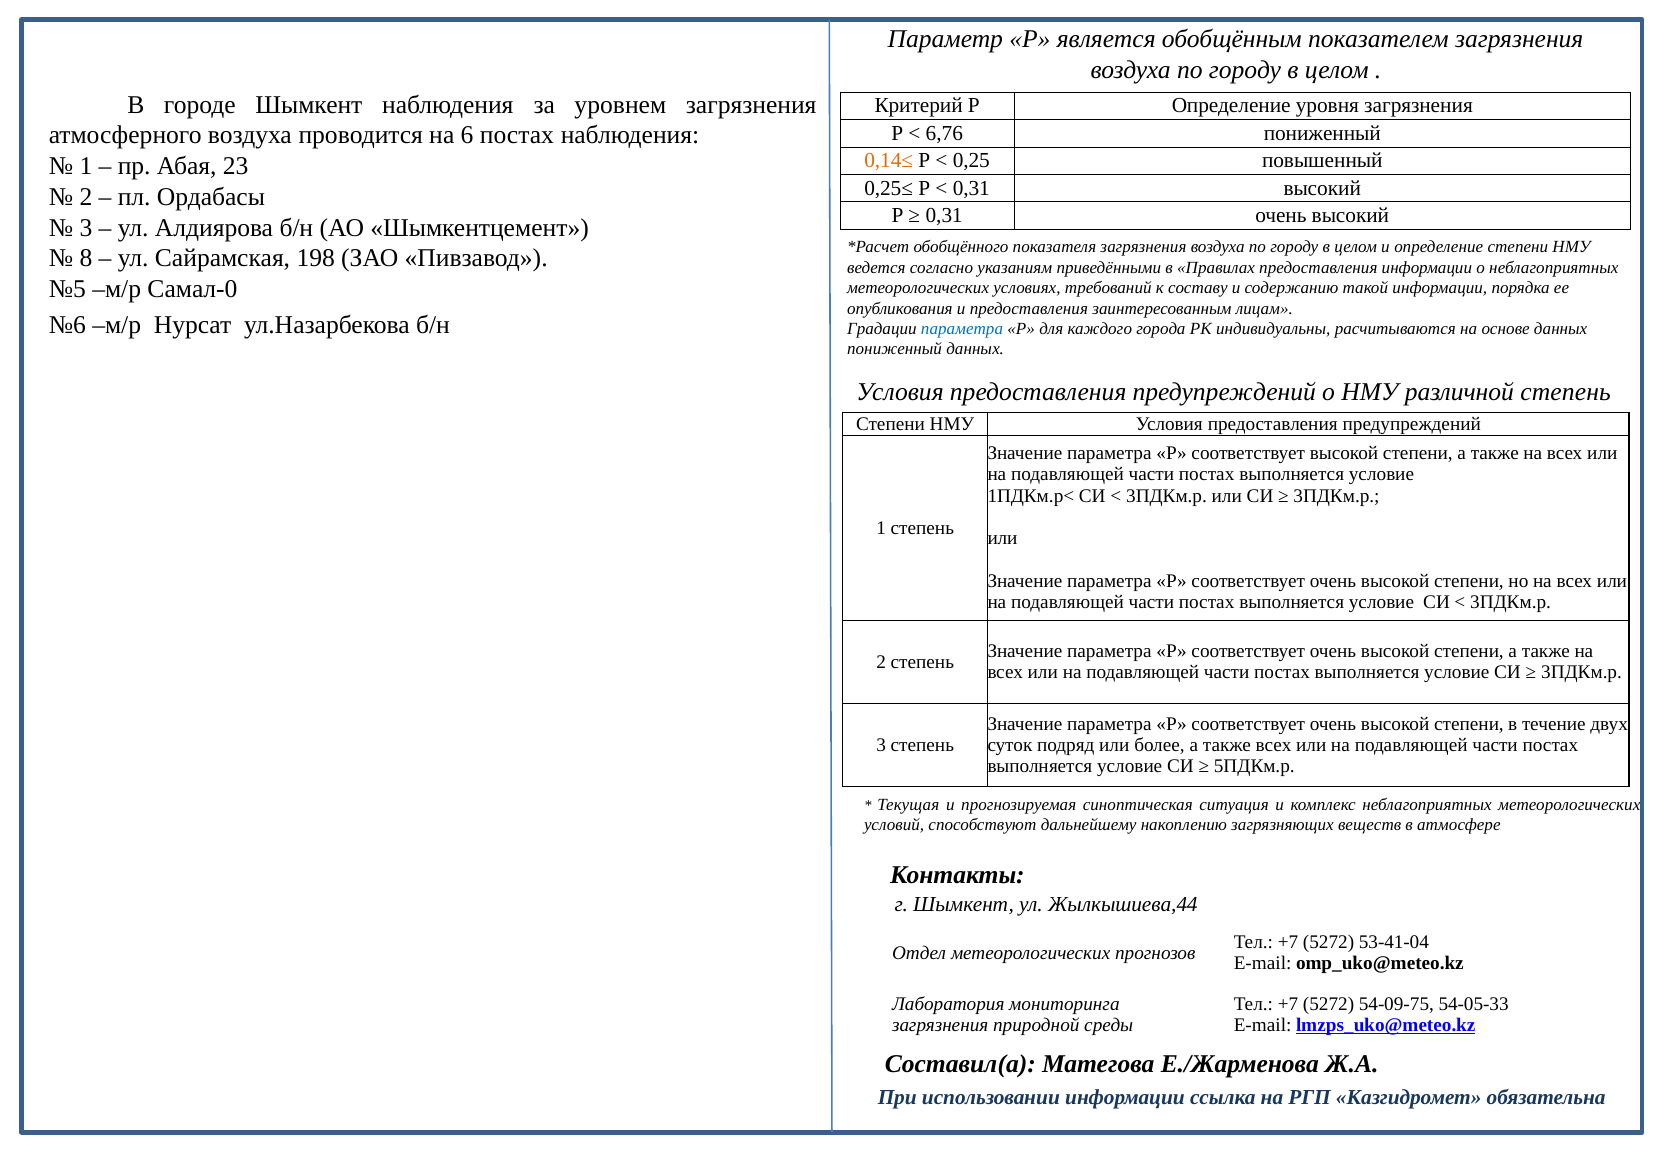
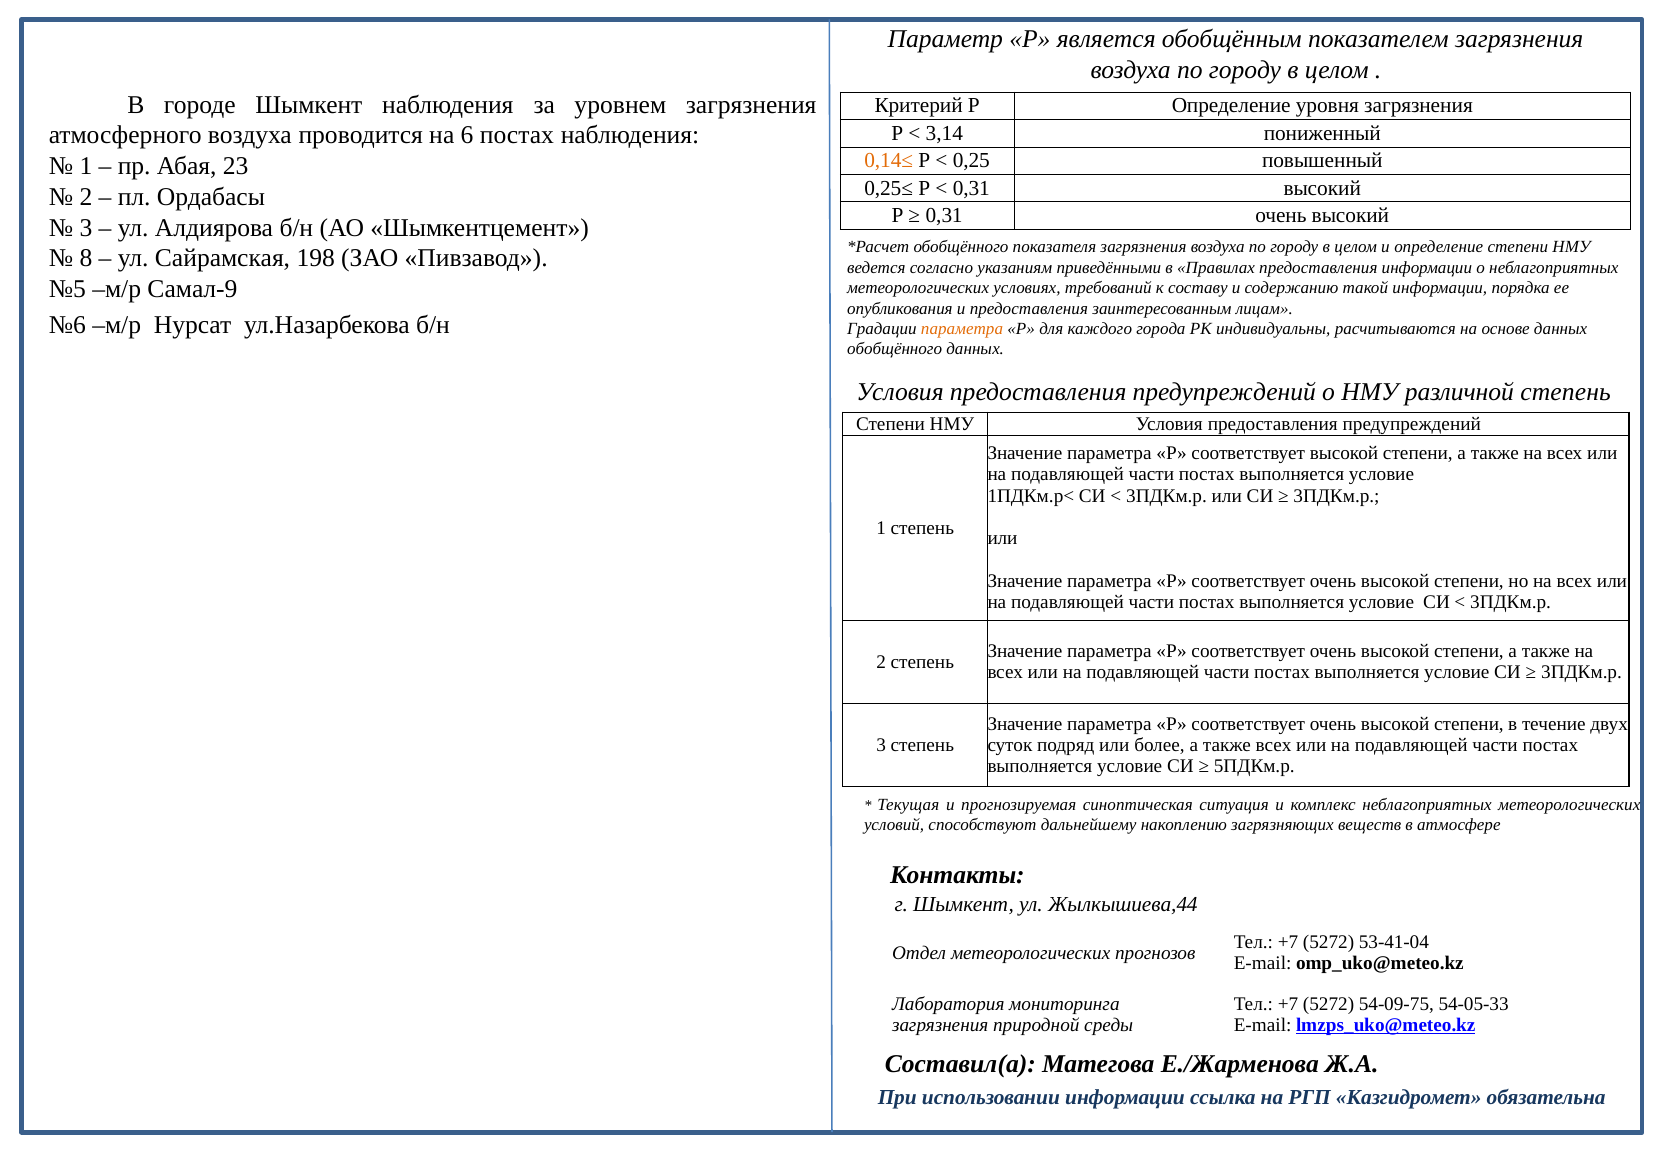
6,76: 6,76 -> 3,14
Самал-0: Самал-0 -> Самал-9
параметра at (962, 329) colour: blue -> orange
пониженный at (895, 349): пониженный -> обобщённого
